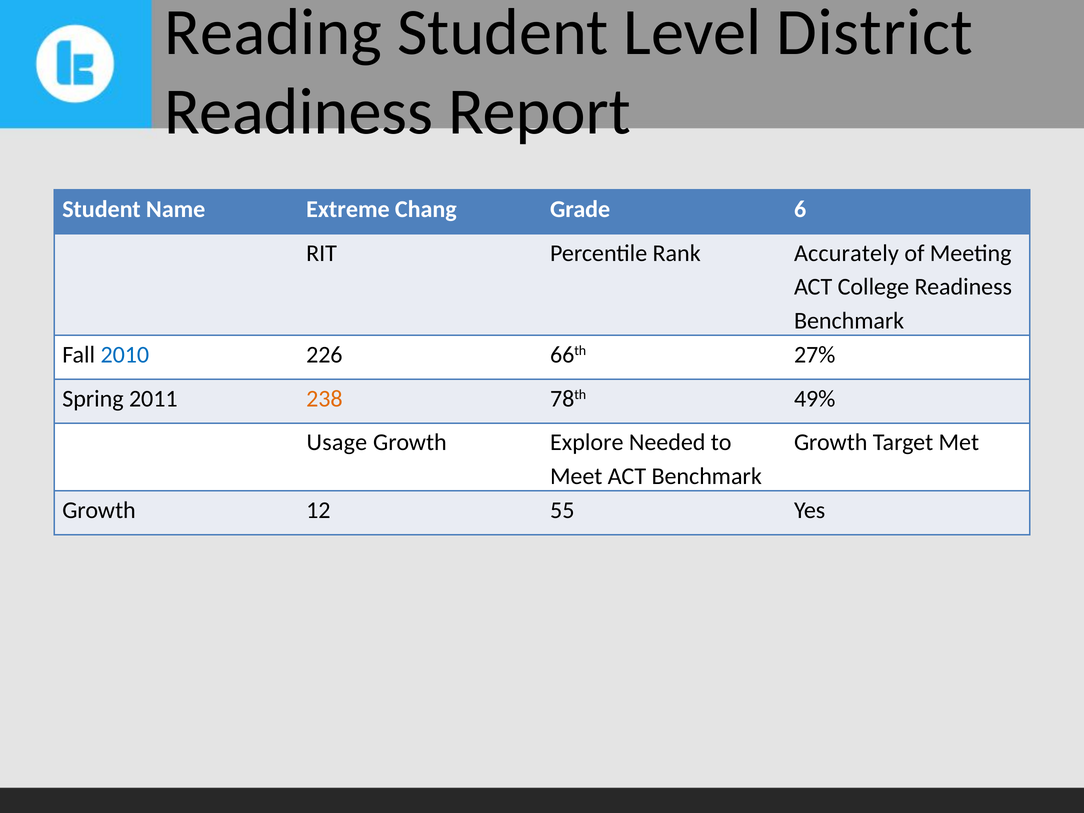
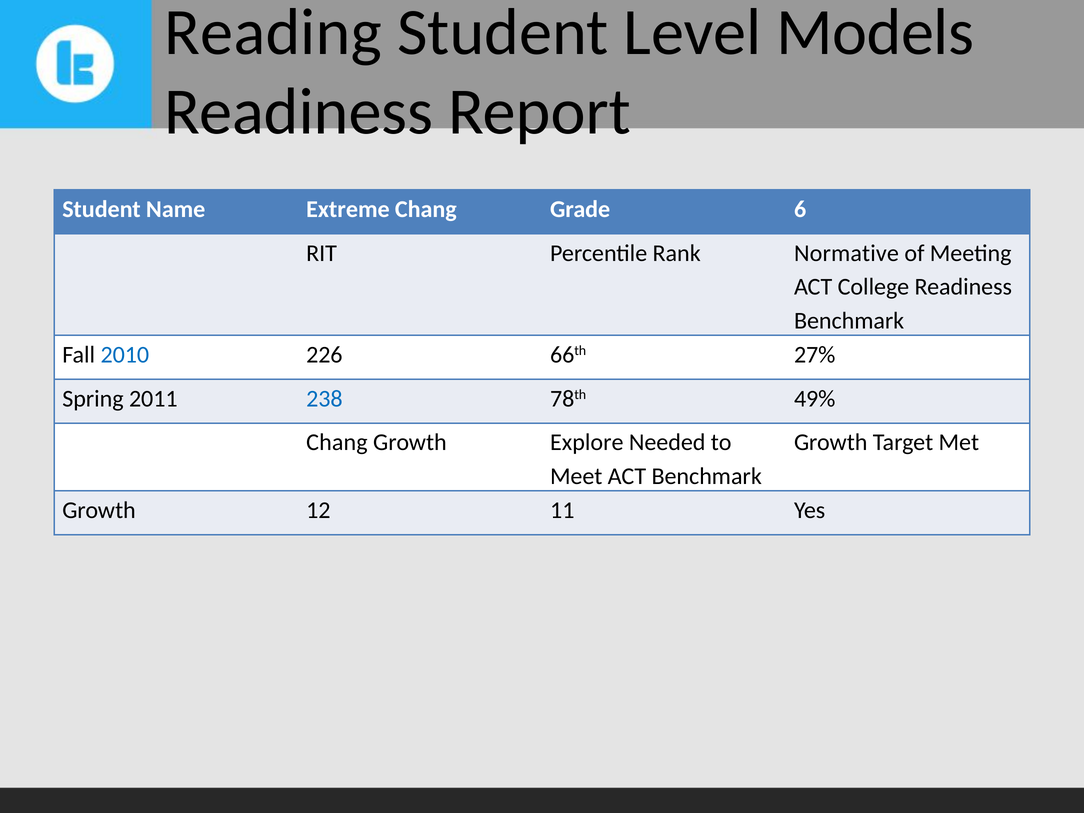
District: District -> Models
Accurately: Accurately -> Normative
238 colour: orange -> blue
Usage at (337, 443): Usage -> Chang
55: 55 -> 11
